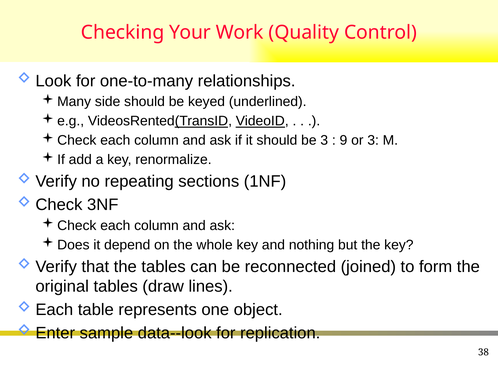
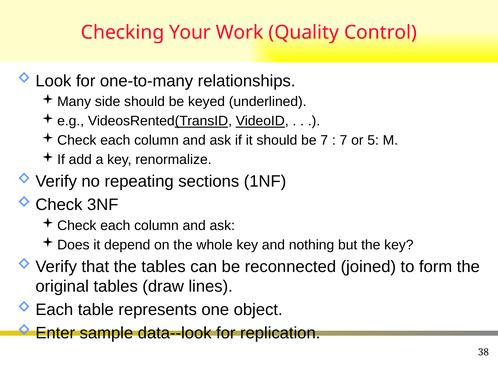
be 3: 3 -> 7
9 at (343, 141): 9 -> 7
or 3: 3 -> 5
